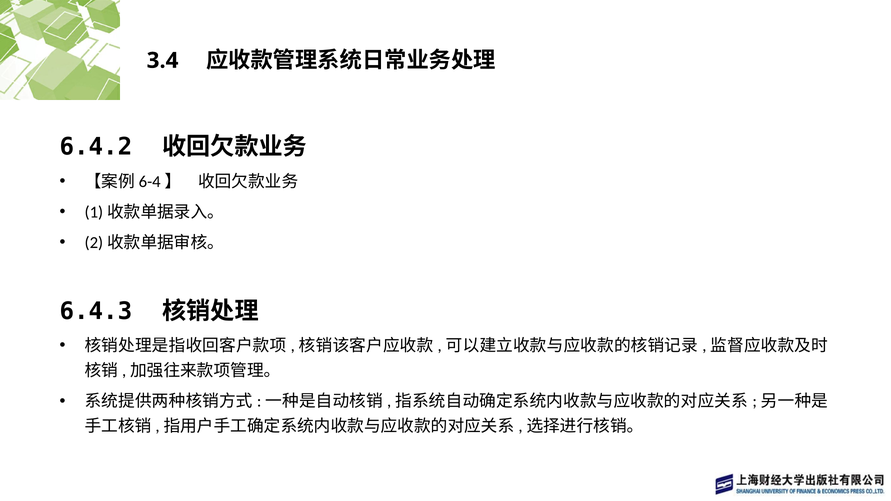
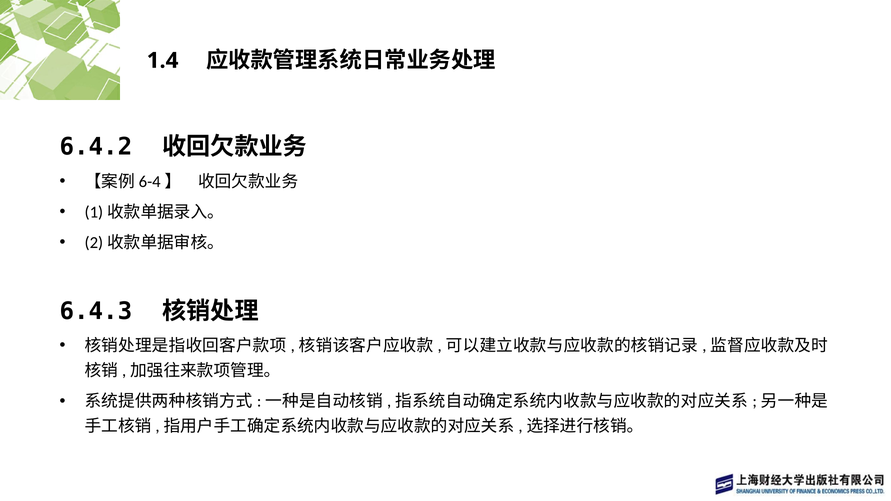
3.4: 3.4 -> 1.4
